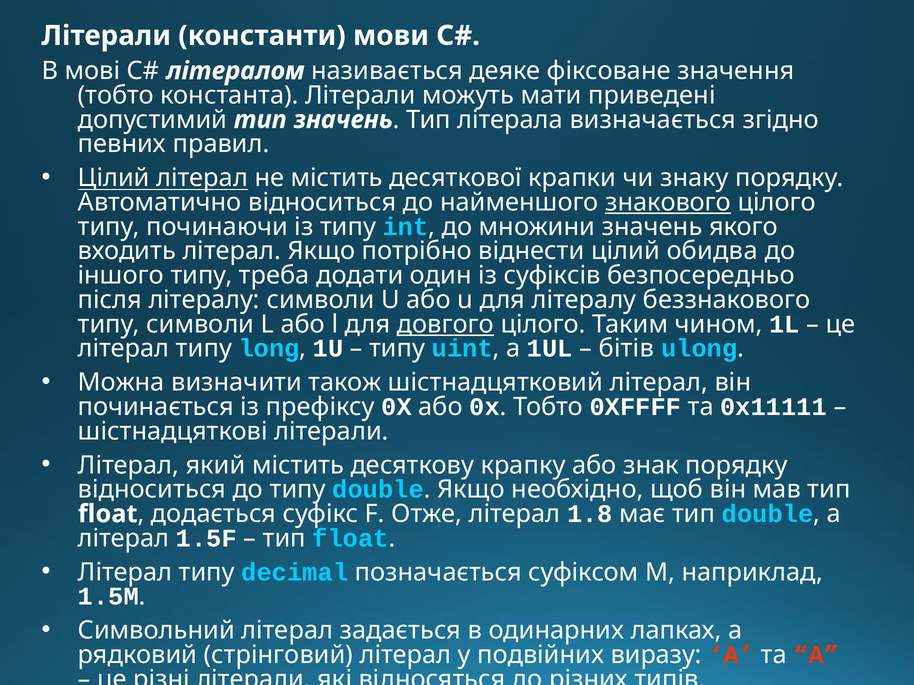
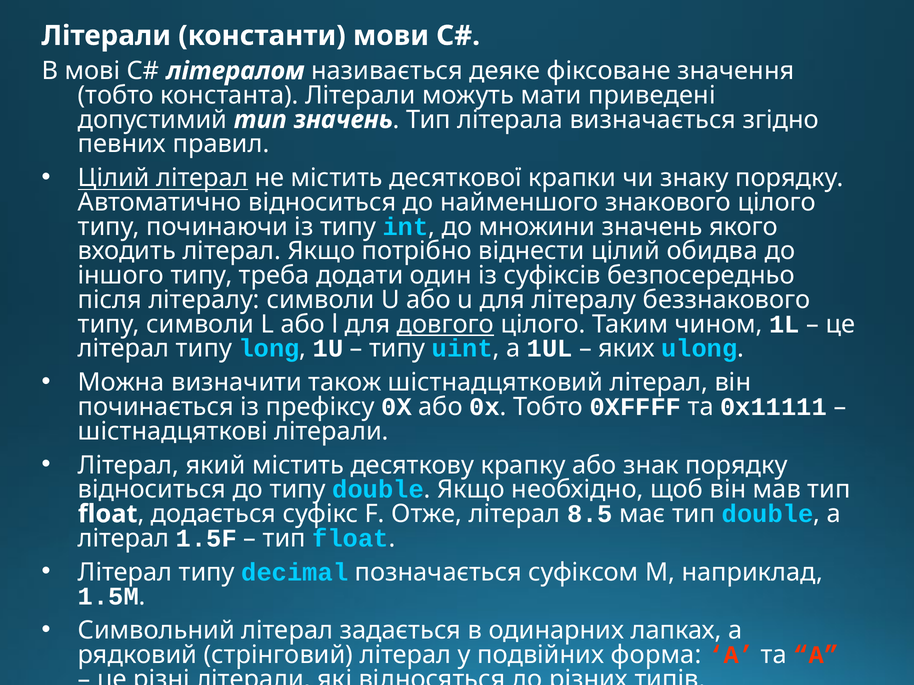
знакового underline: present -> none
бітів: бітів -> яких
1.8: 1.8 -> 8.5
виразу: виразу -> форма
